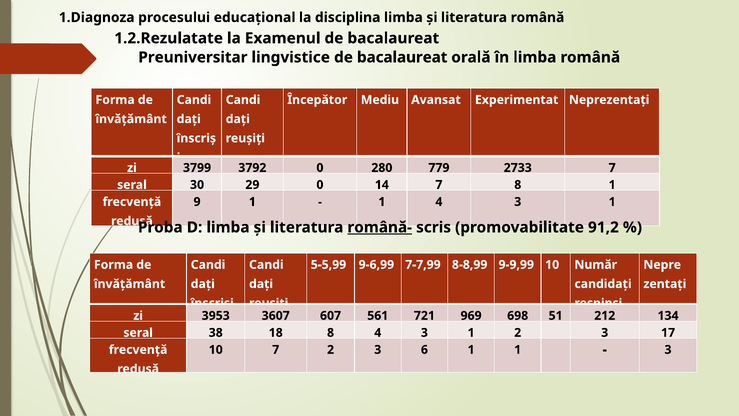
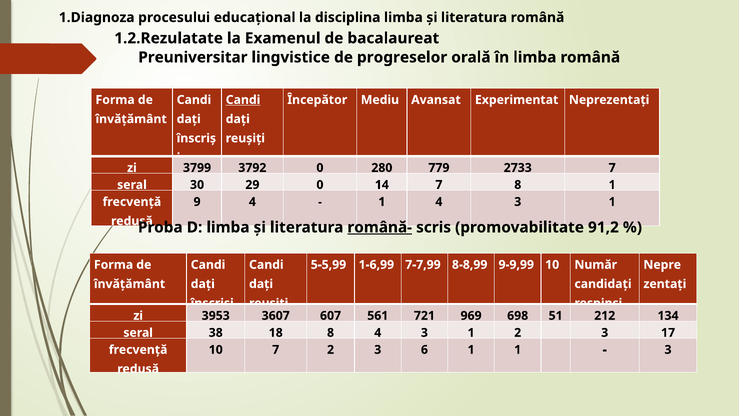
lingvistice de bacalaureat: bacalaureat -> progreselor
Candi at (243, 100) underline: none -> present
9 1: 1 -> 4
9-6,99: 9-6,99 -> 1-6,99
